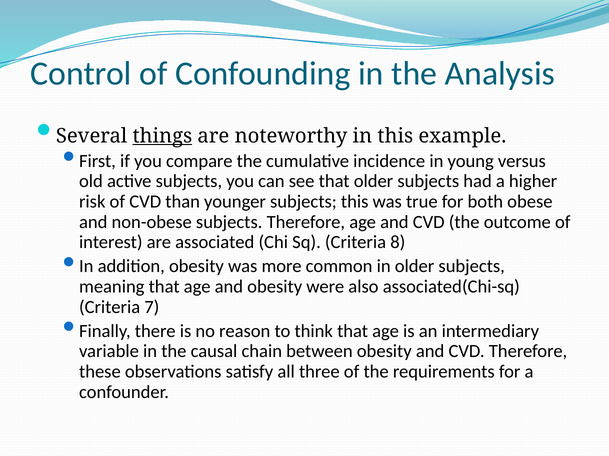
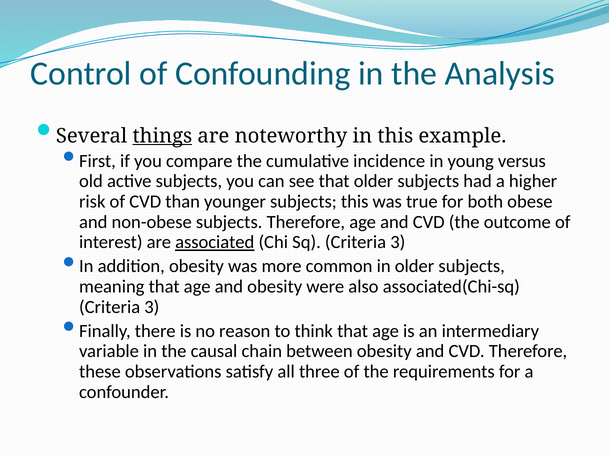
associated underline: none -> present
Sq Criteria 8: 8 -> 3
7 at (152, 307): 7 -> 3
